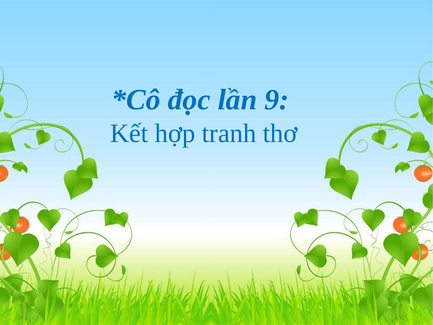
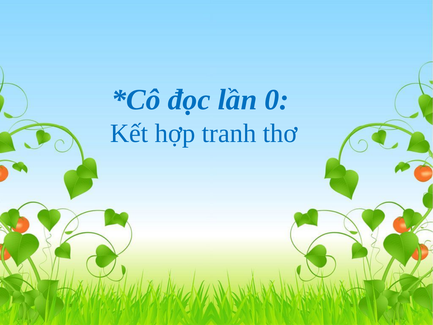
9: 9 -> 0
